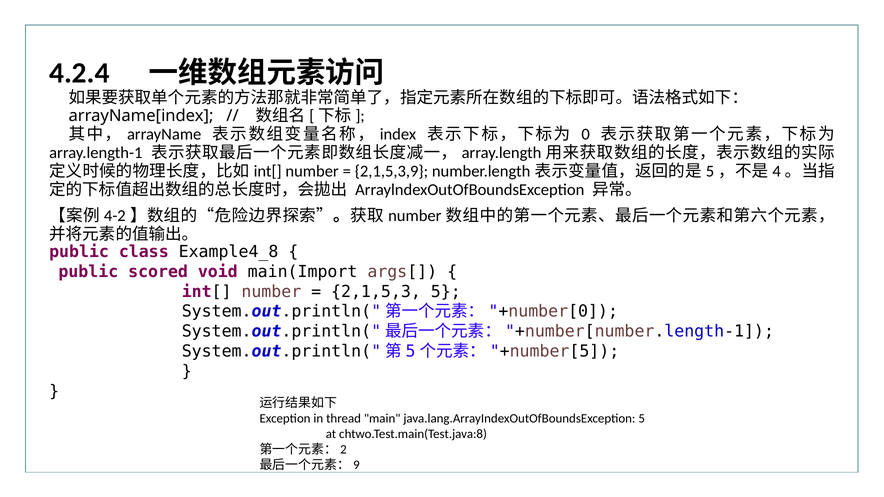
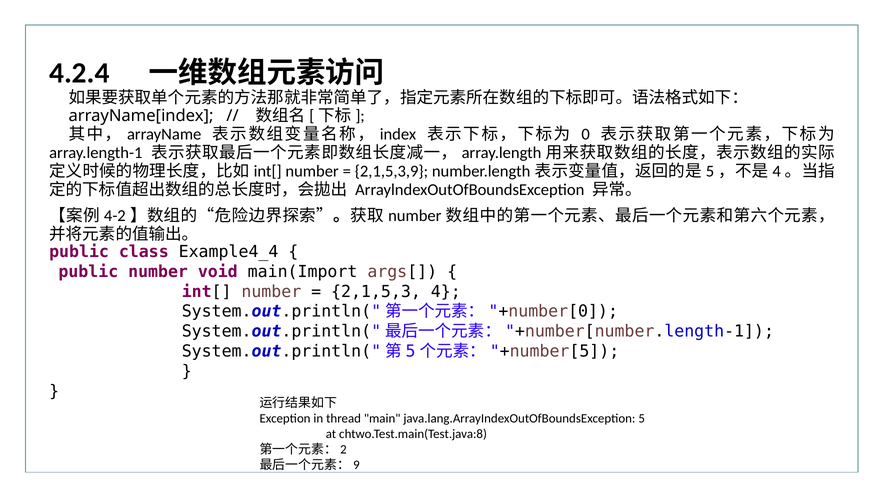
Example4_8: Example4_8 -> Example4_4
public scored: scored -> number
2,1,5,3 5: 5 -> 4
